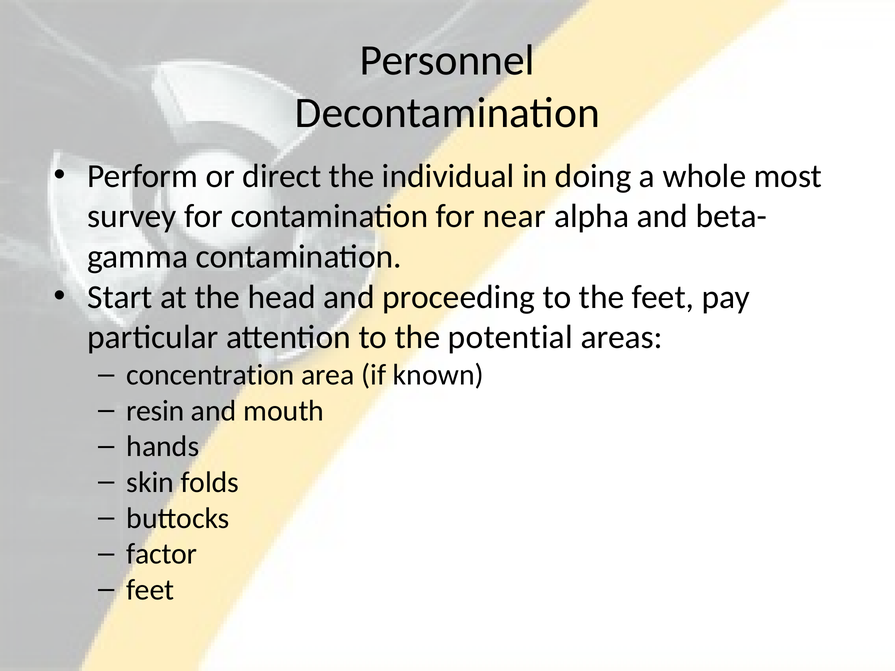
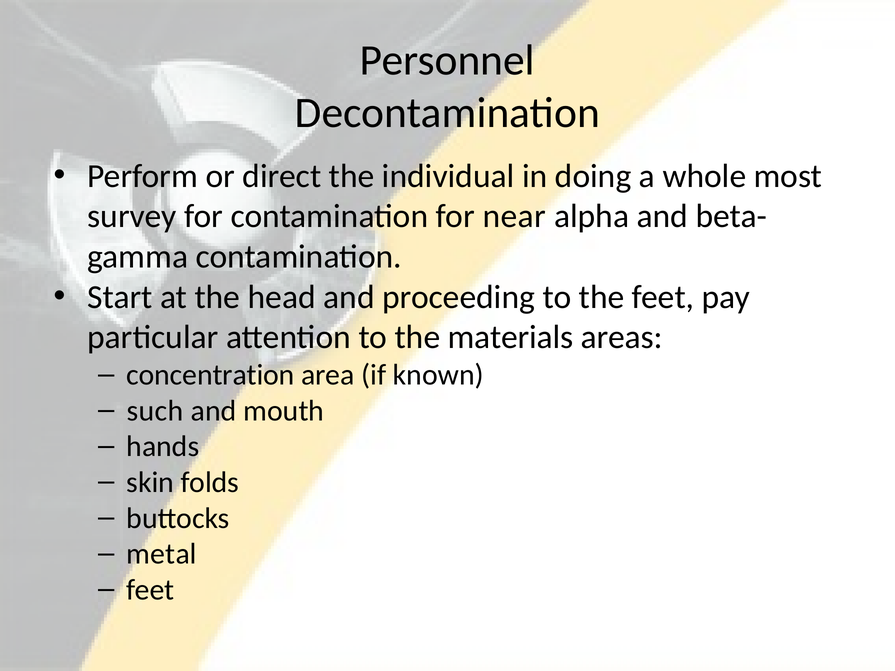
potential: potential -> materials
resin: resin -> such
factor: factor -> metal
